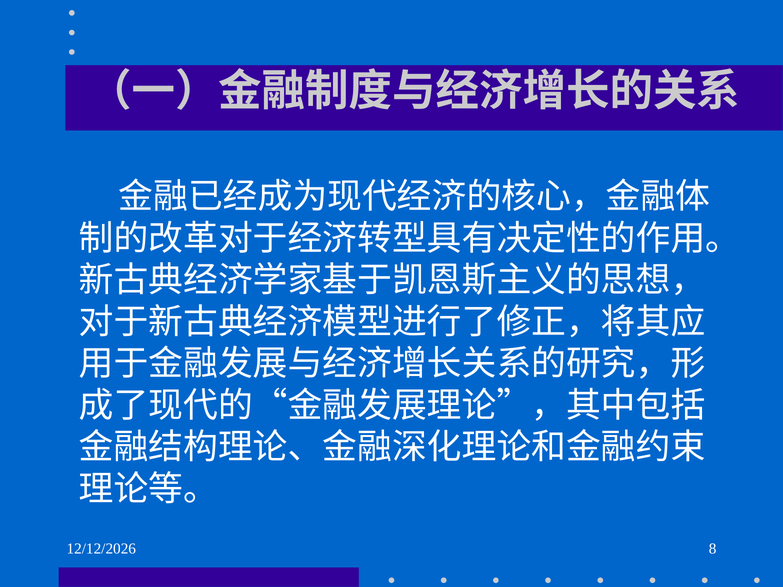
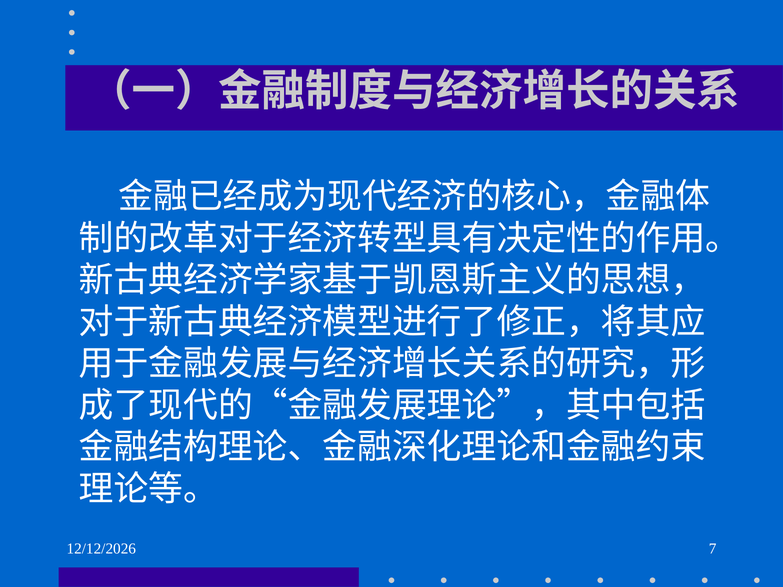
8: 8 -> 7
